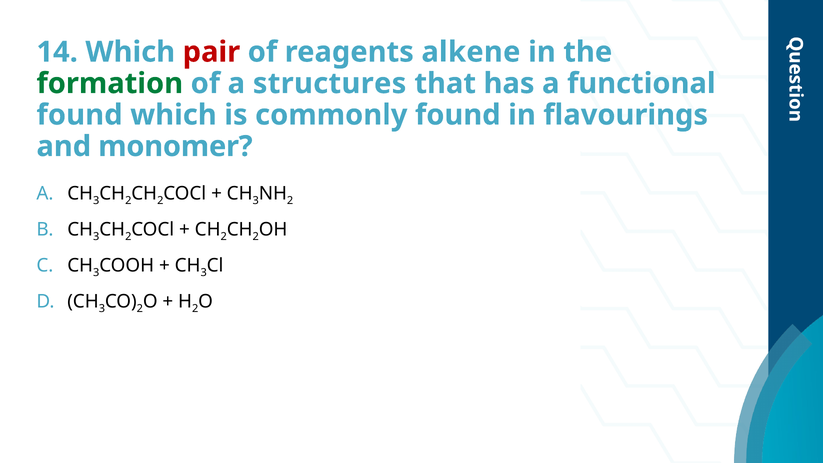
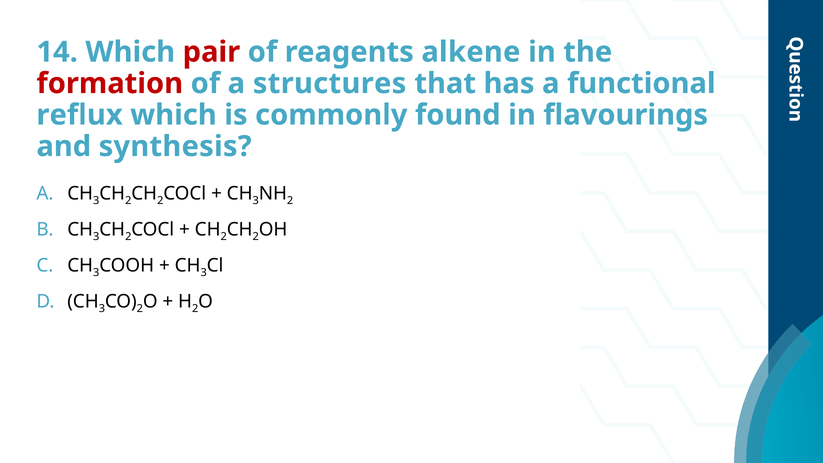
formation colour: green -> red
found at (80, 115): found -> reflux
monomer: monomer -> synthesis
